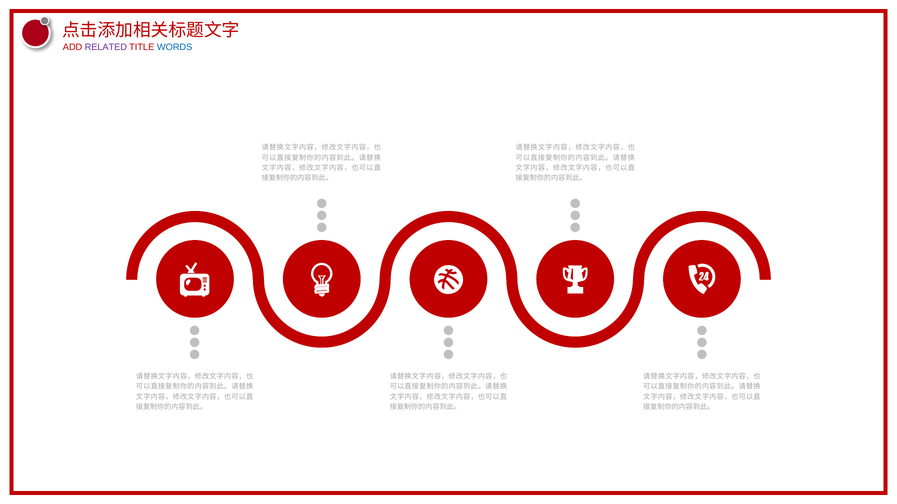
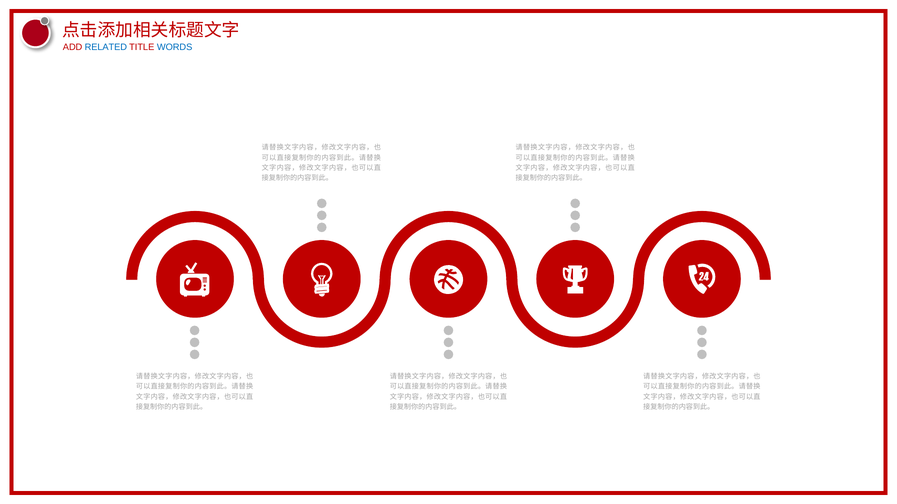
RELATED colour: purple -> blue
